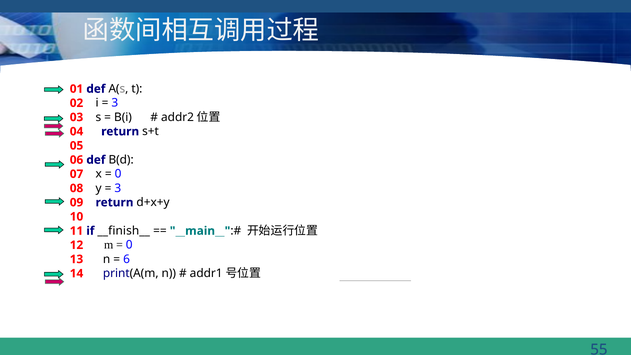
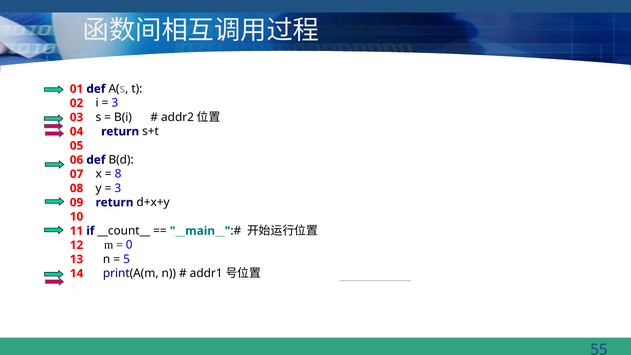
0 at (118, 174): 0 -> 8
__finish__: __finish__ -> __count__
6: 6 -> 5
